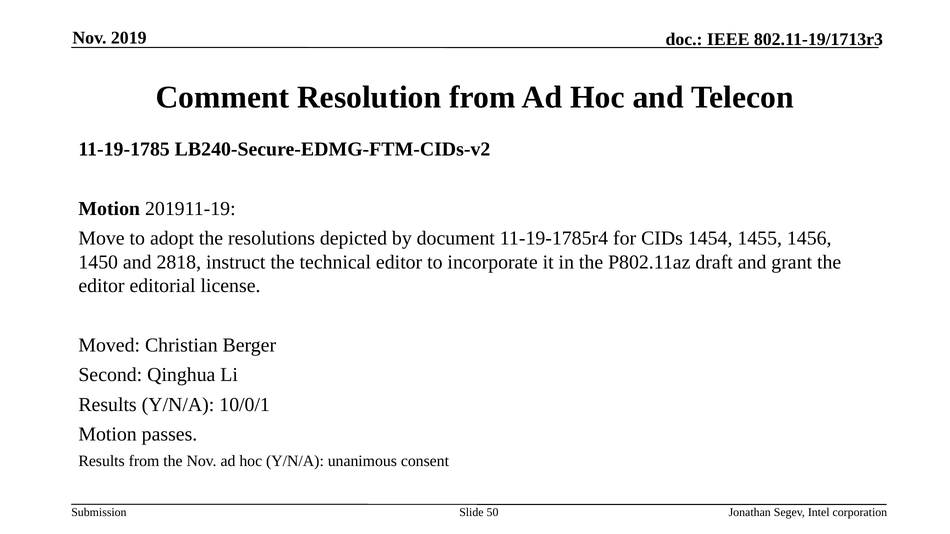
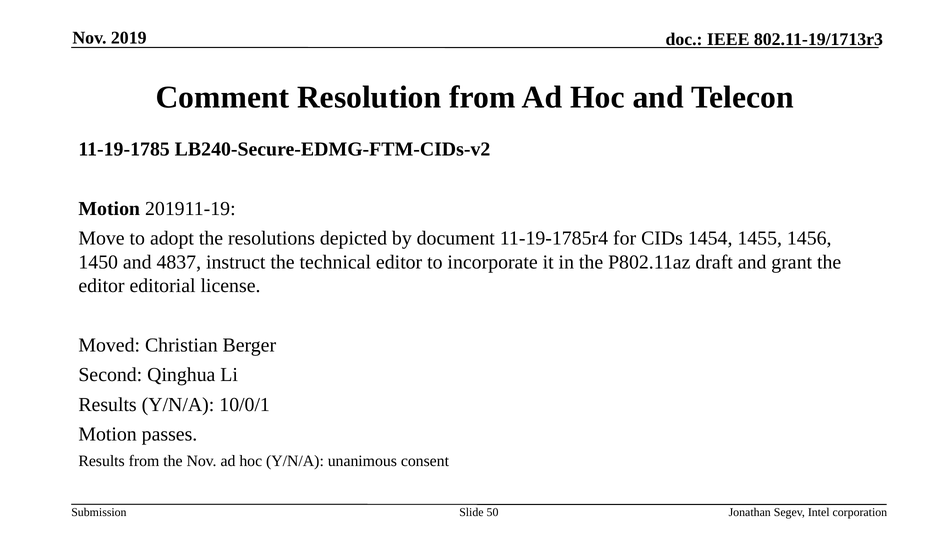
2818: 2818 -> 4837
